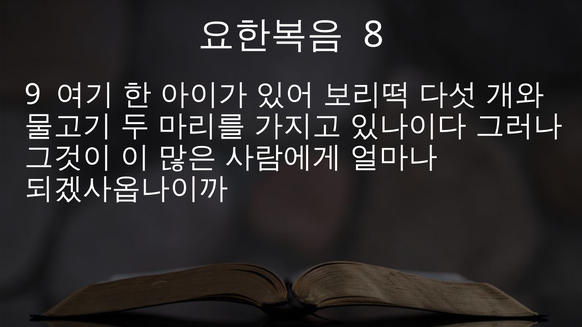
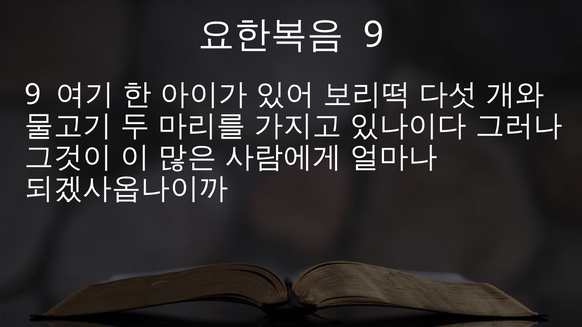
8 at (374, 35): 8 -> 9
